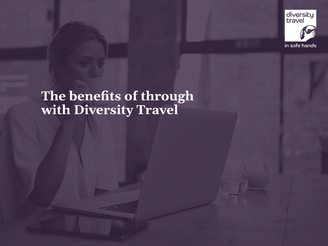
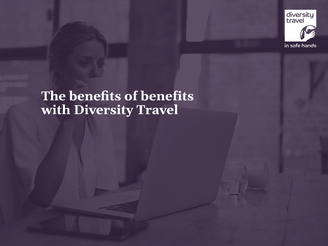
of through: through -> benefits
